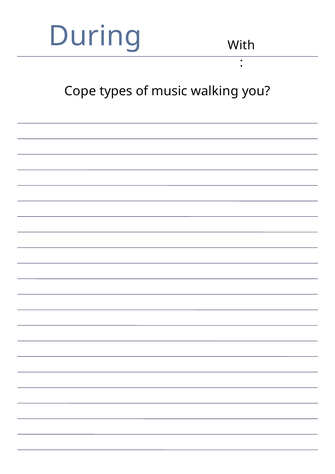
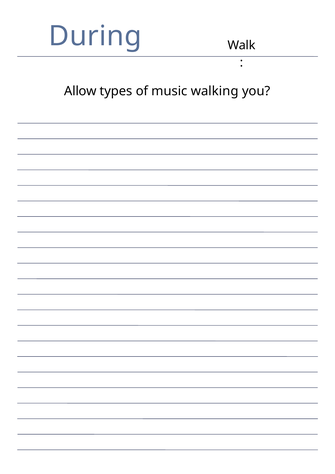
With: With -> Walk
Cope: Cope -> Allow
